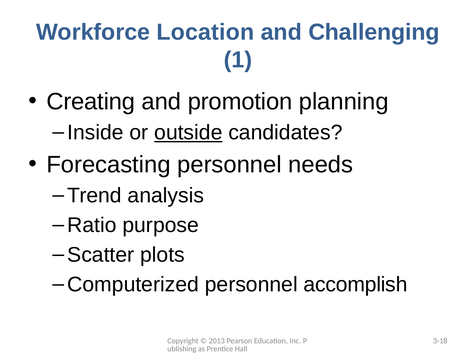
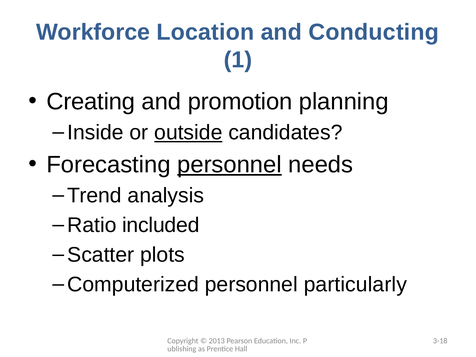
Challenging: Challenging -> Conducting
personnel at (229, 165) underline: none -> present
purpose: purpose -> included
accomplish: accomplish -> particularly
